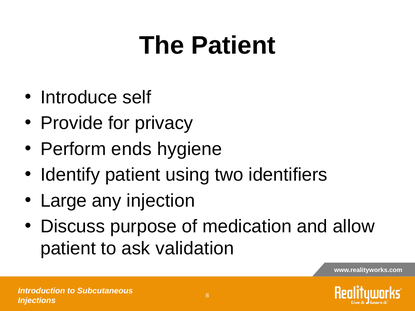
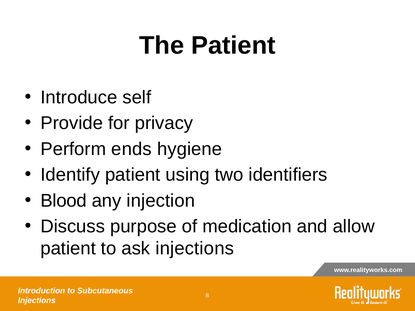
Large: Large -> Blood
ask validation: validation -> injections
